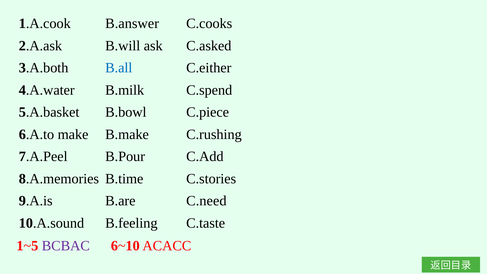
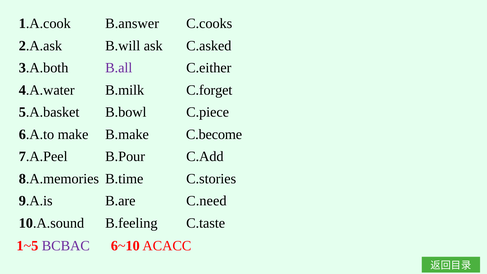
B.all colour: blue -> purple
C.spend: C.spend -> C.forget
C.rushing: C.rushing -> C.become
